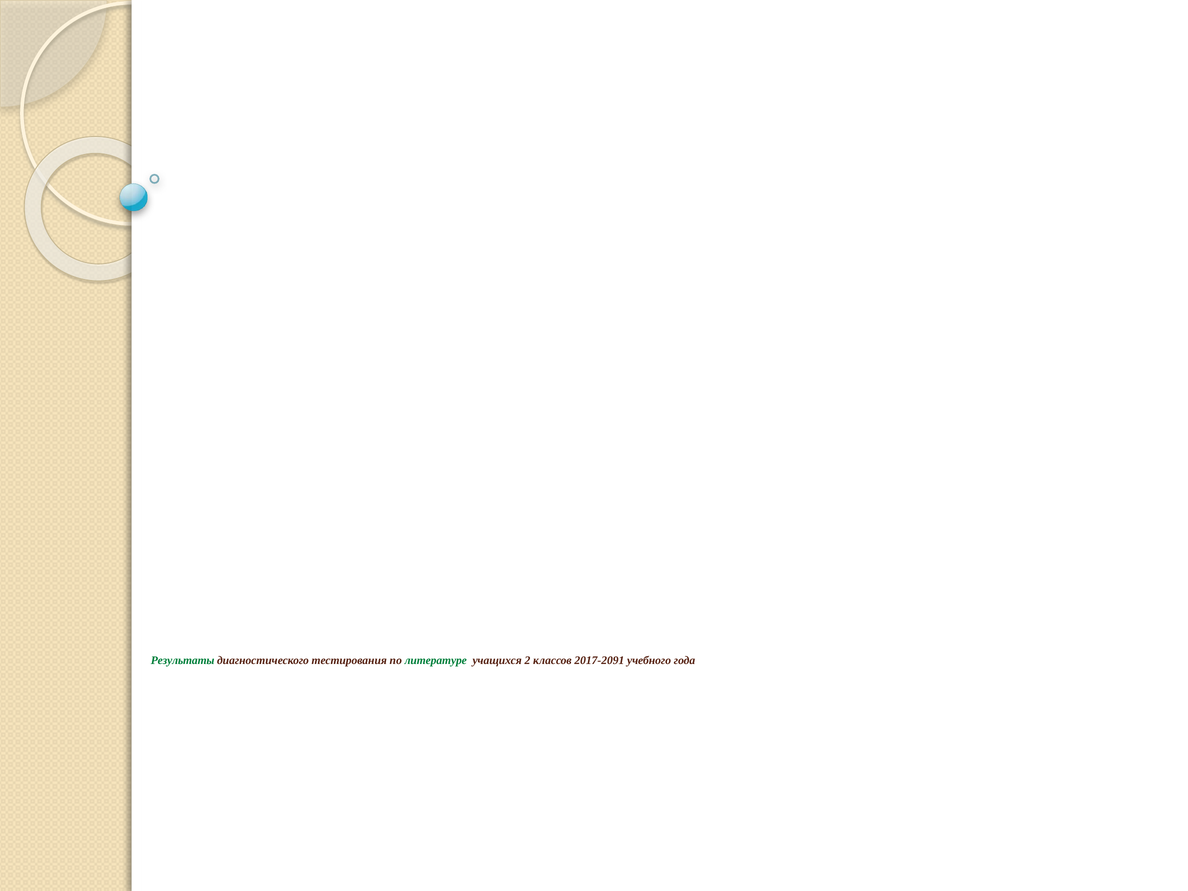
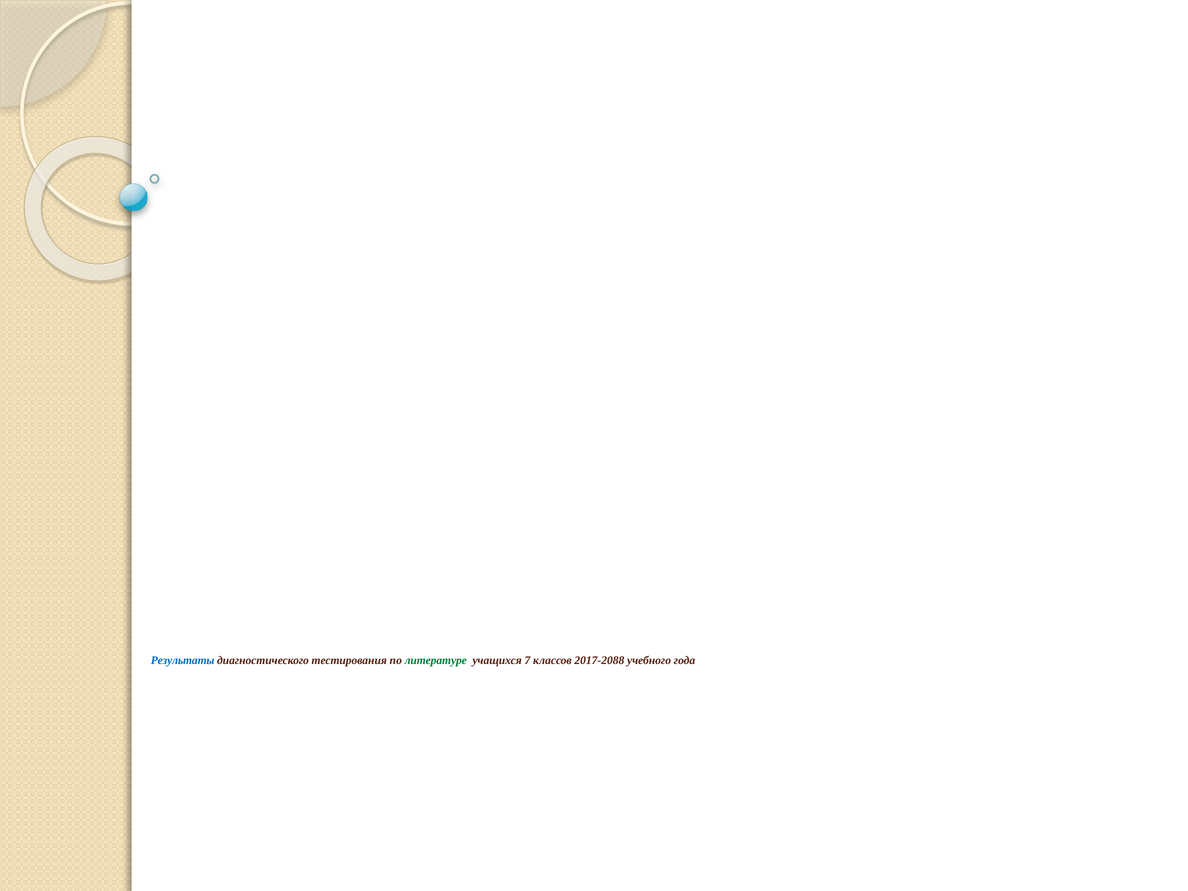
Результаты colour: green -> blue
2: 2 -> 7
2017-2091: 2017-2091 -> 2017-2088
